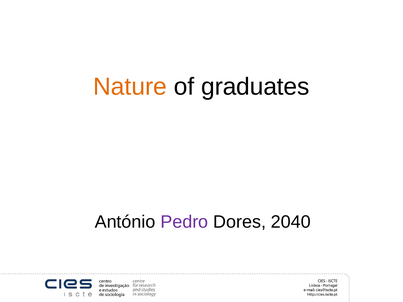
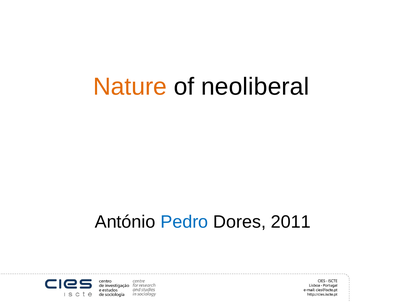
graduates: graduates -> neoliberal
Pedro colour: purple -> blue
2040: 2040 -> 2011
